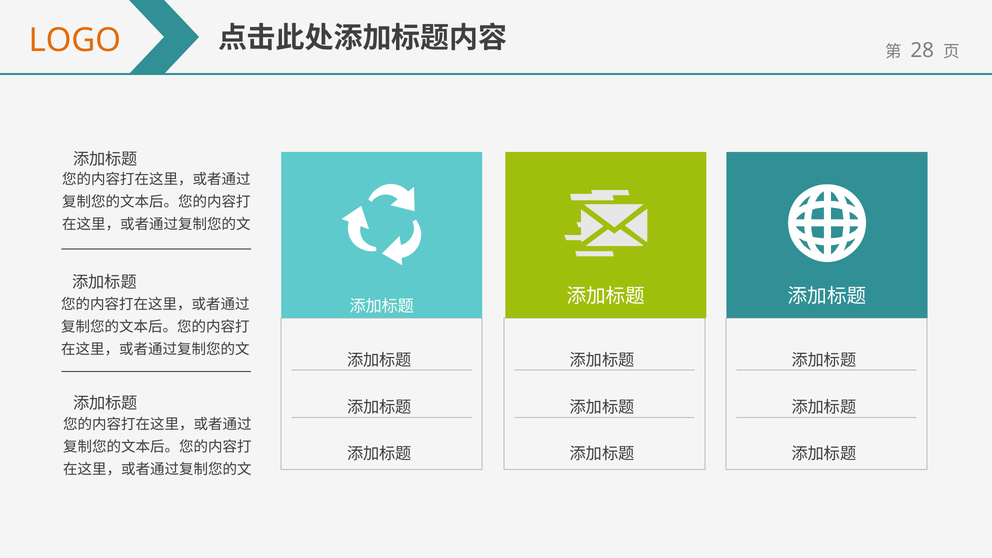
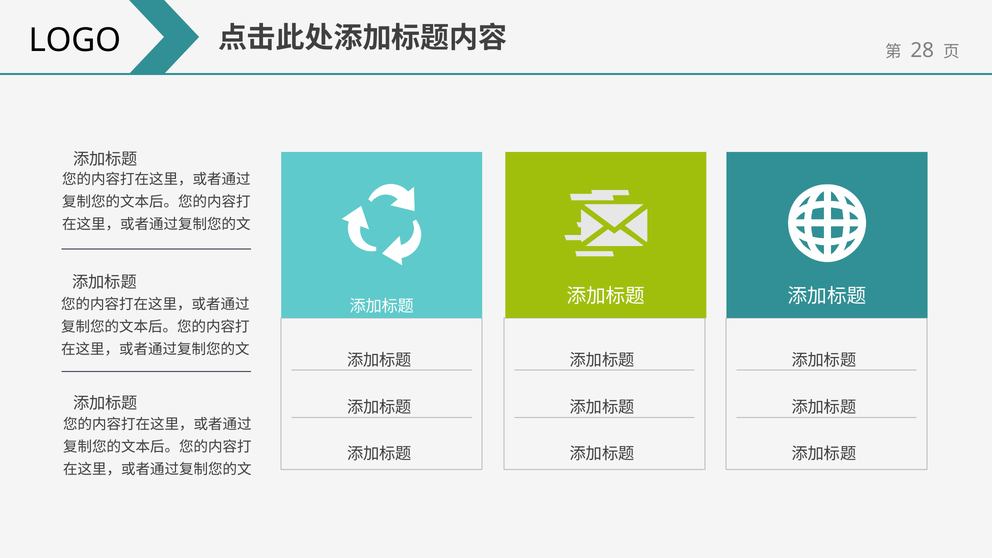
LOGO colour: orange -> black
